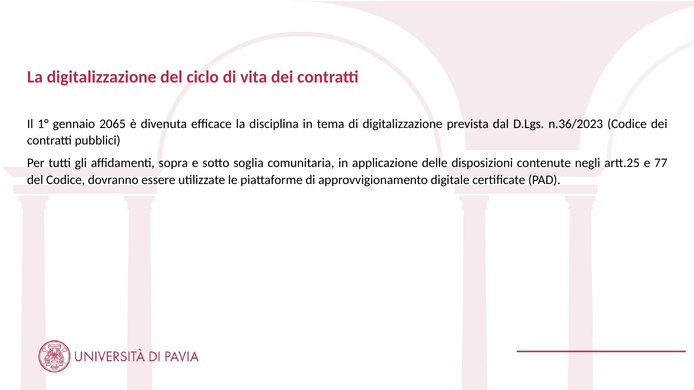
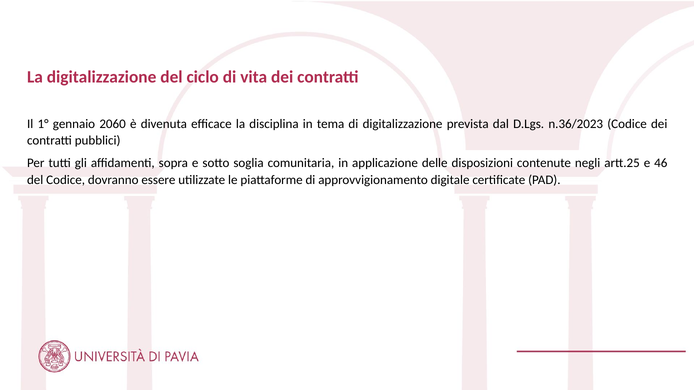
2065: 2065 -> 2060
77: 77 -> 46
